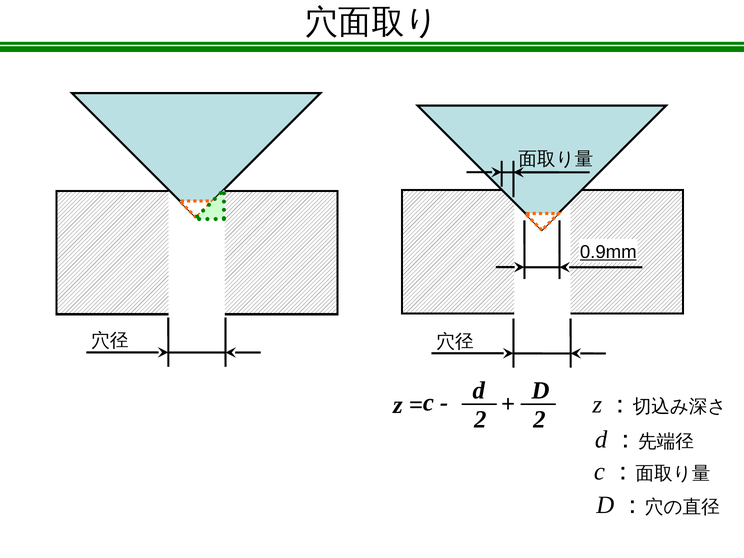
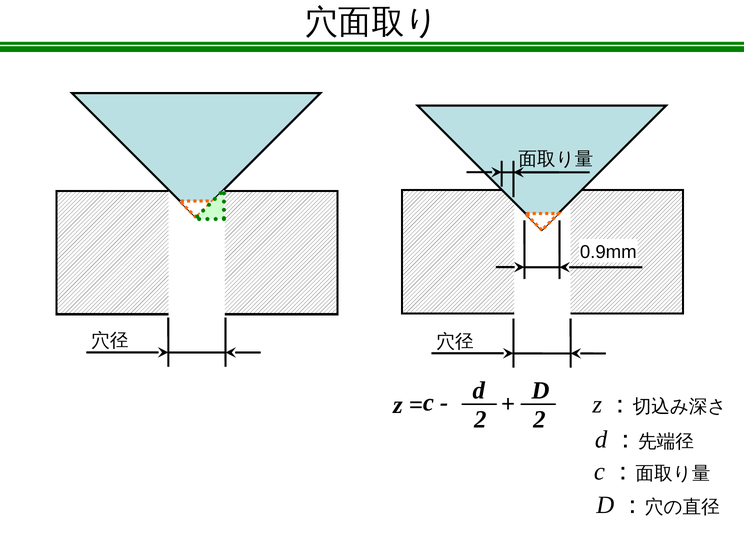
0.9mm underline: present -> none
